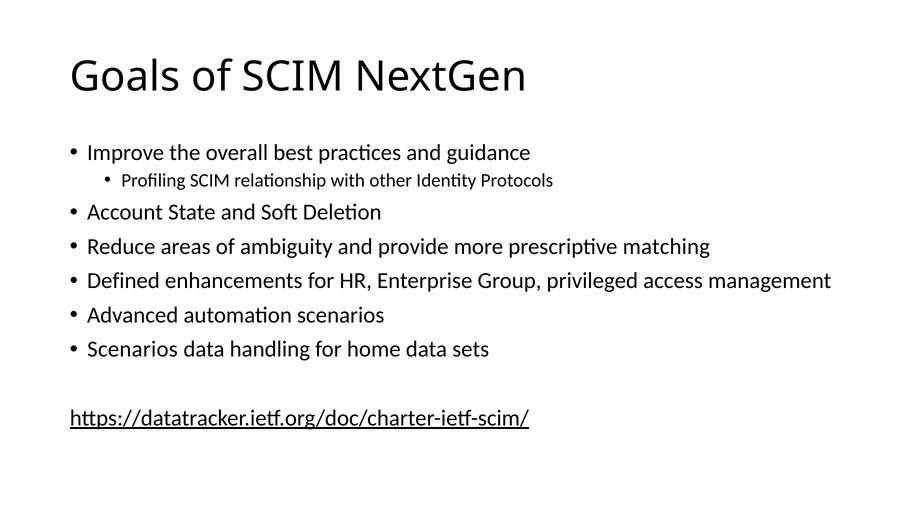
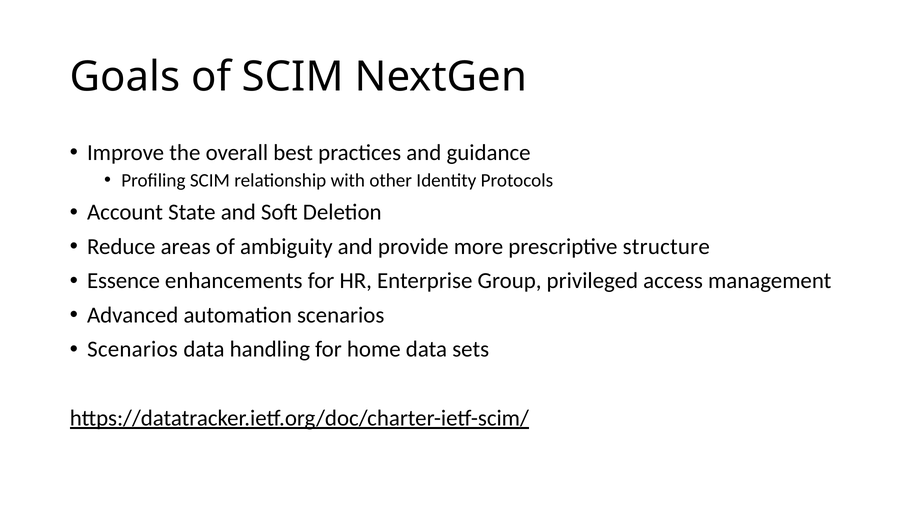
matching: matching -> structure
Defined: Defined -> Essence
